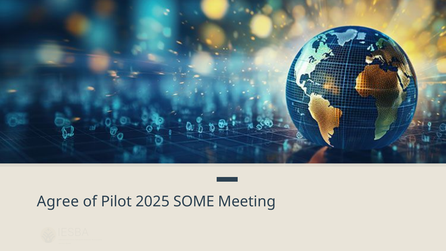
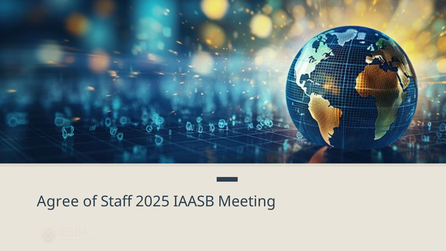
Pilot: Pilot -> Staff
SOME: SOME -> IAASB
